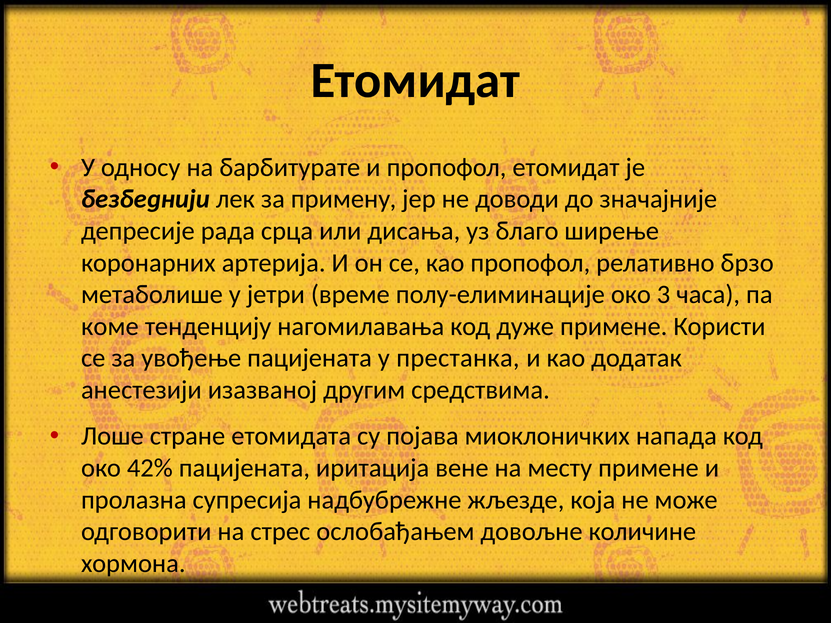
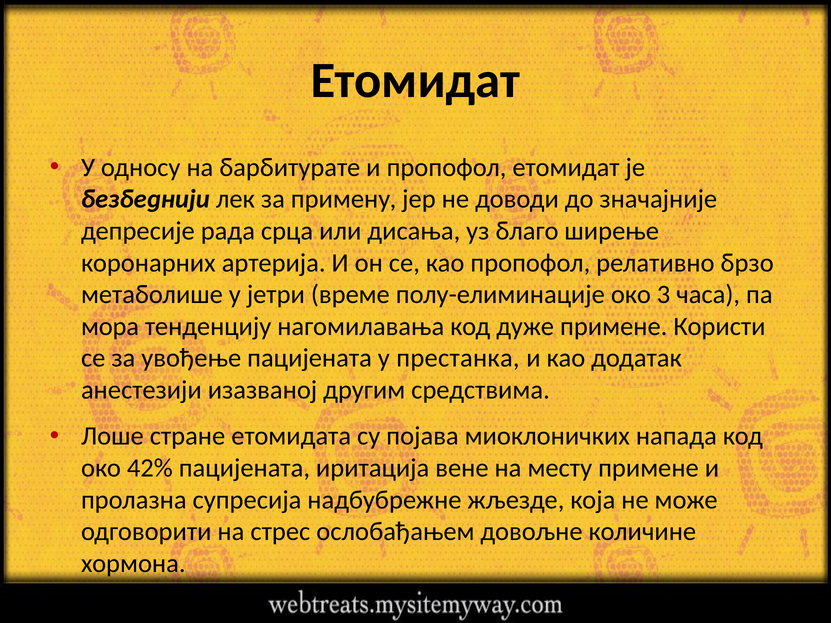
коме: коме -> мора
